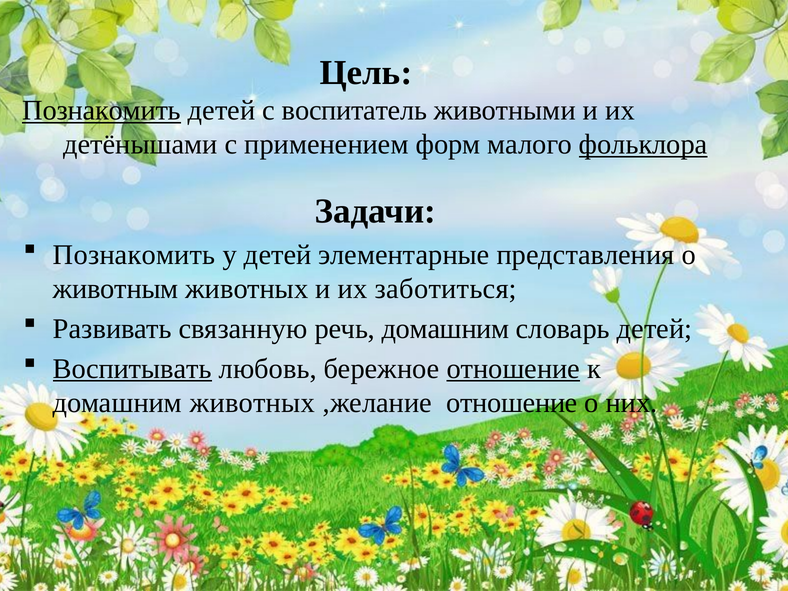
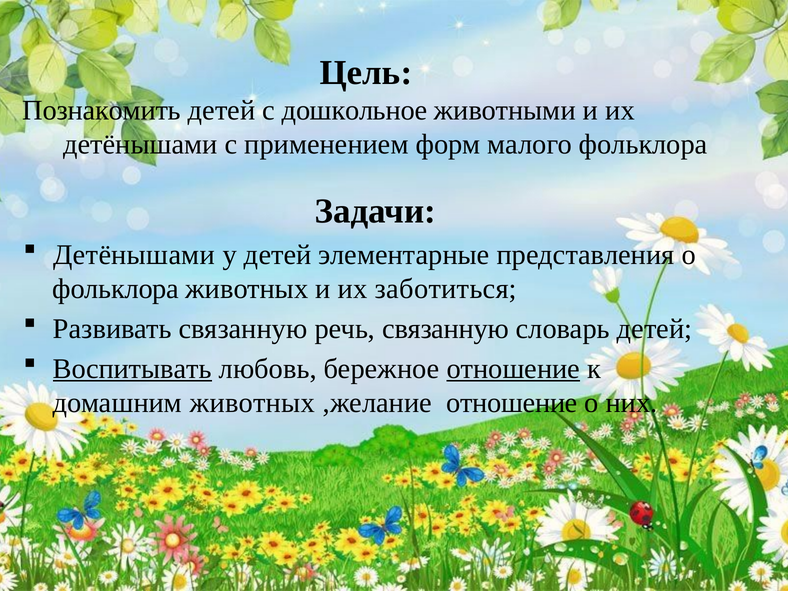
Познакомить at (102, 110) underline: present -> none
воспитатель: воспитатель -> дошкольное
фольклора at (643, 145) underline: present -> none
Познакомить at (134, 255): Познакомить -> Детёнышами
животным at (116, 289): животным -> фольклора
речь домашним: домашним -> связанную
